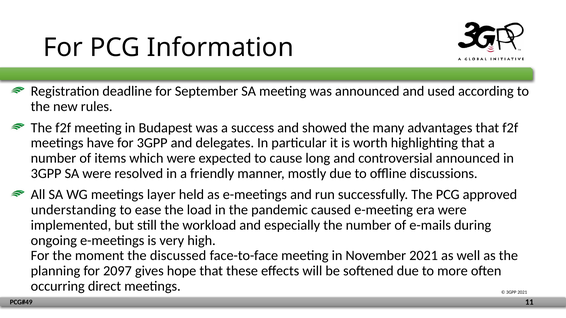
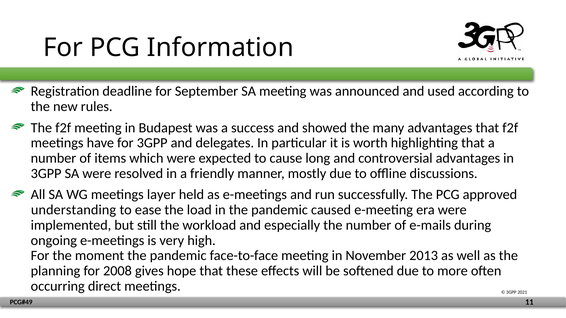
controversial announced: announced -> advantages
moment the discussed: discussed -> pandemic
November 2021: 2021 -> 2013
2097: 2097 -> 2008
